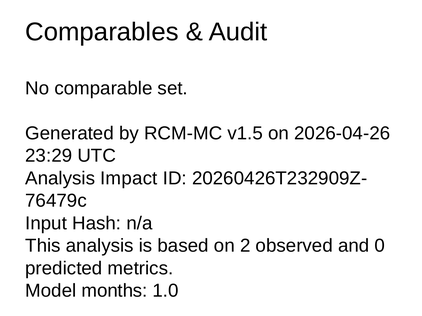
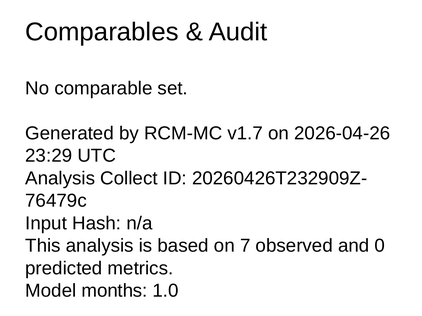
v1.5: v1.5 -> v1.7
Impact: Impact -> Collect
2: 2 -> 7
